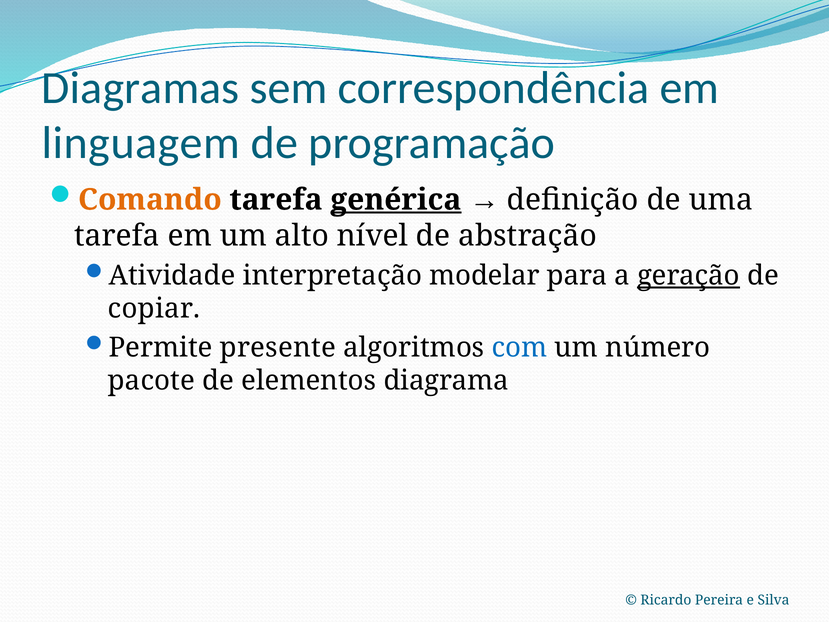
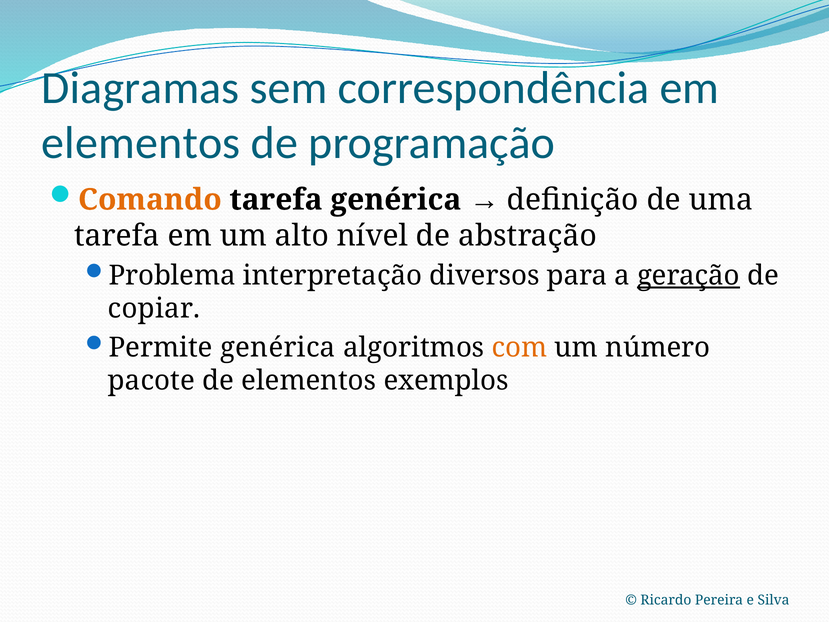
linguagem at (141, 143): linguagem -> elementos
genérica at (396, 200) underline: present -> none
Atividade: Atividade -> Problema
modelar: modelar -> diversos
Permite presente: presente -> genérica
com colour: blue -> orange
diagrama: diagrama -> exemplos
